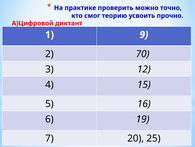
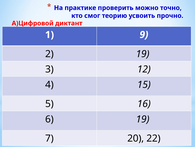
2 70: 70 -> 19
25: 25 -> 22
